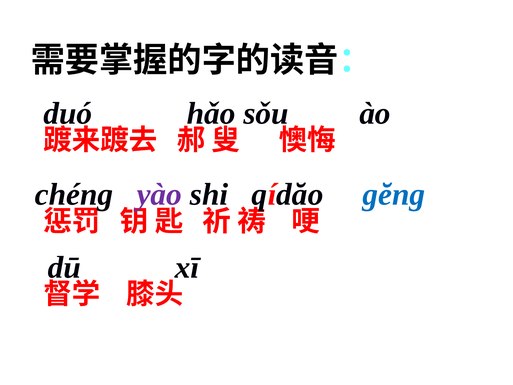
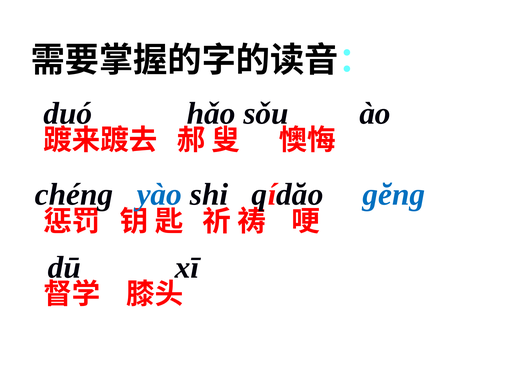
yào colour: purple -> blue
